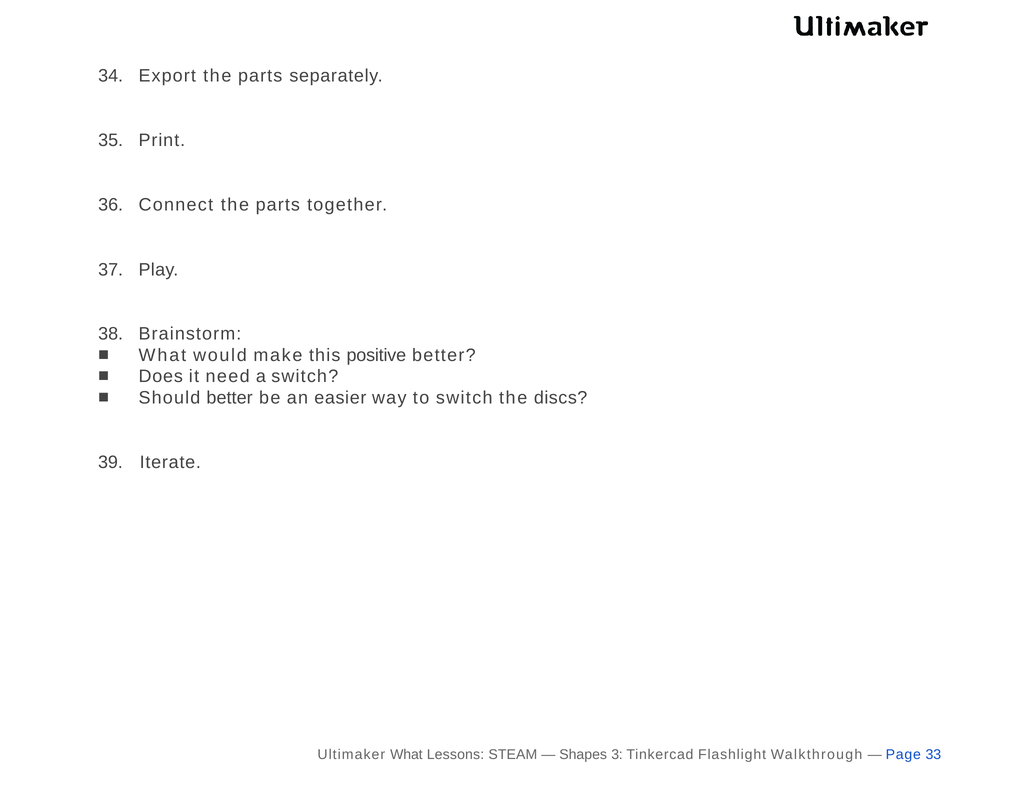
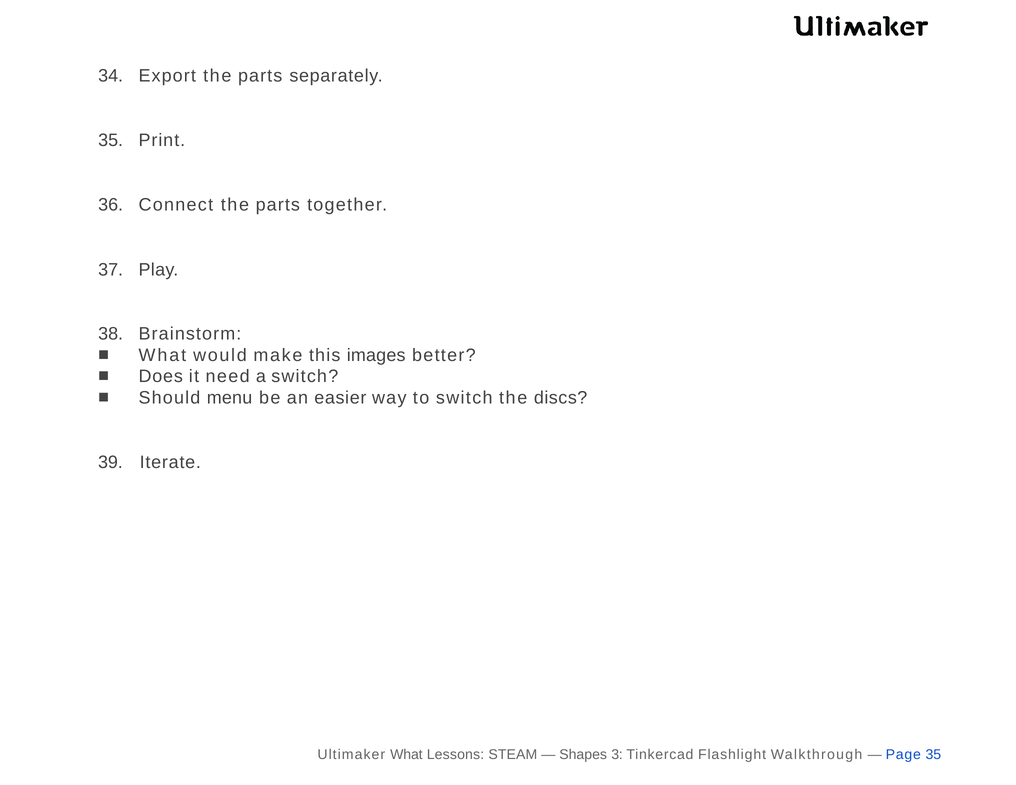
positive: positive -> images
Should better: better -> menu
Page 33: 33 -> 35
